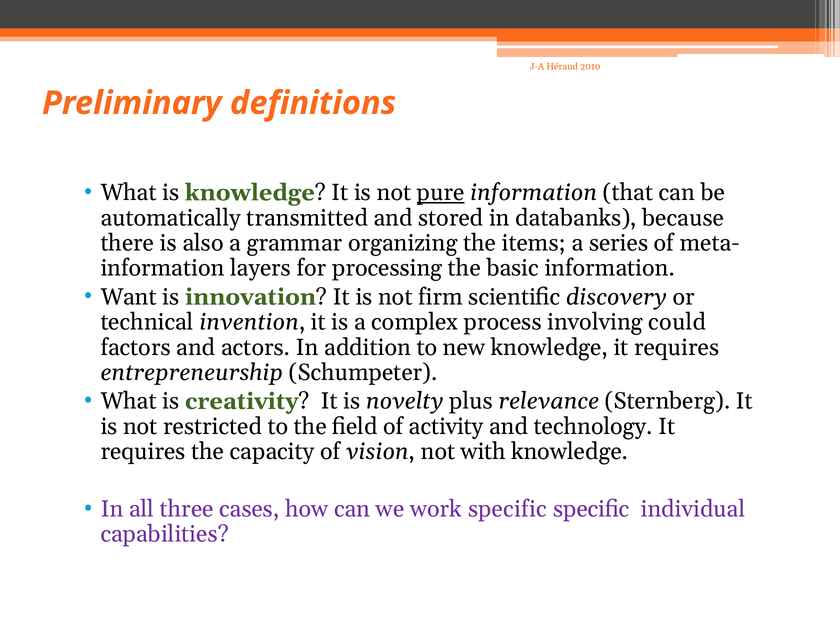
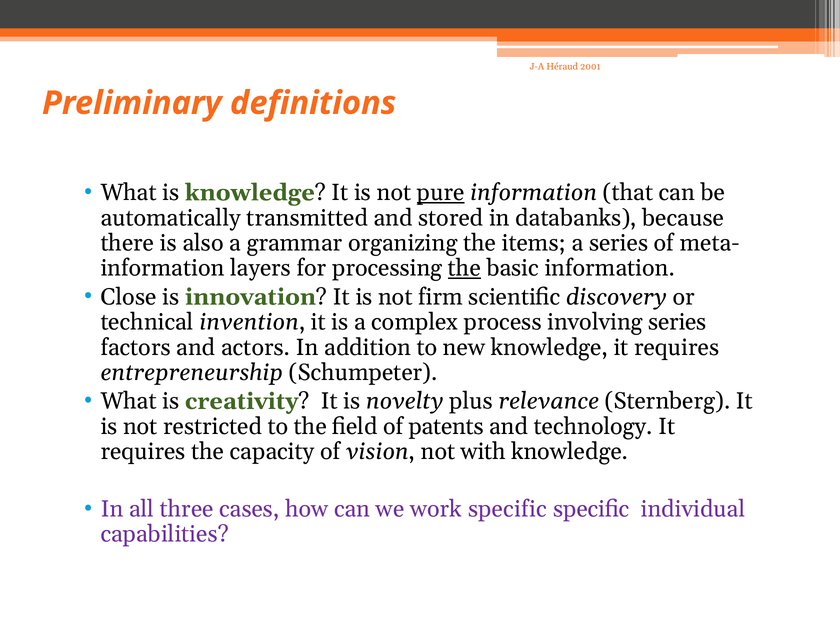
2010: 2010 -> 2001
the at (464, 268) underline: none -> present
Want: Want -> Close
involving could: could -> series
activity: activity -> patents
